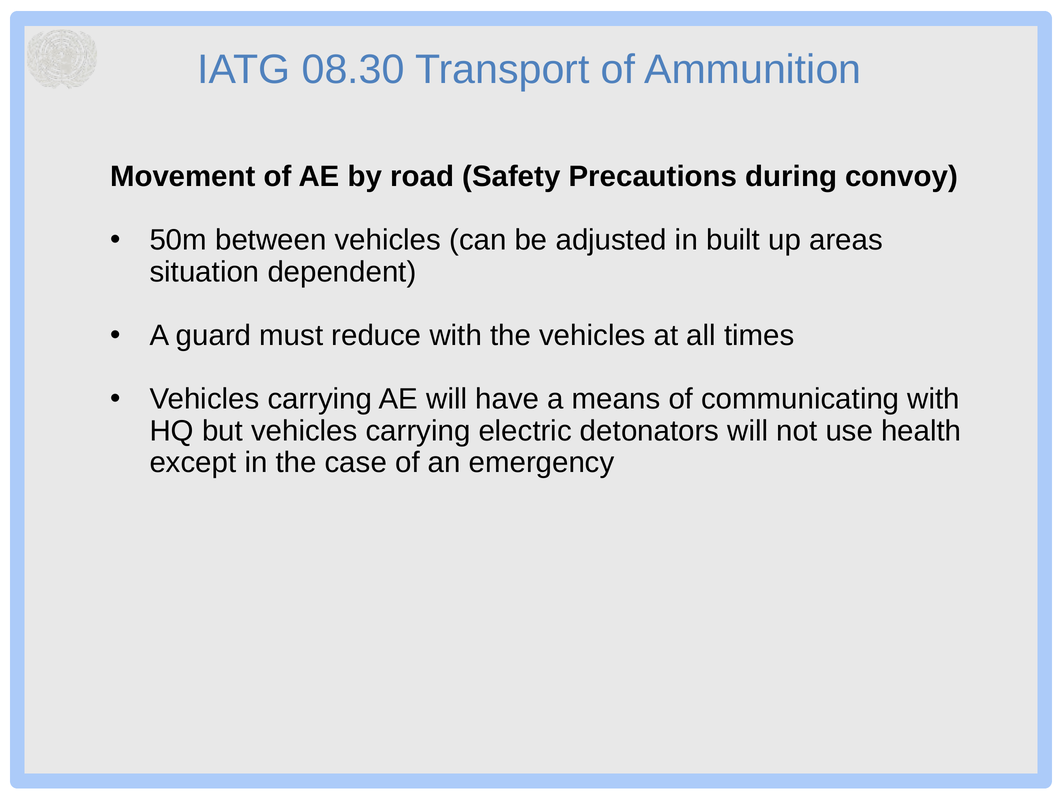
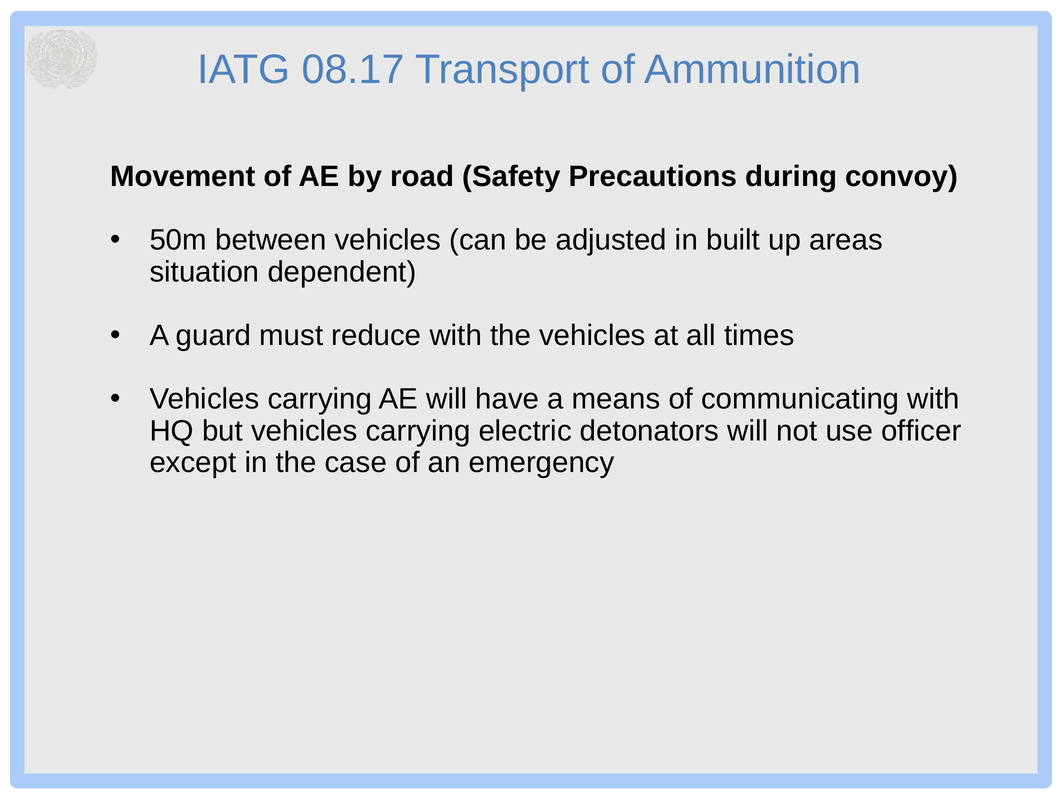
08.30: 08.30 -> 08.17
health: health -> officer
